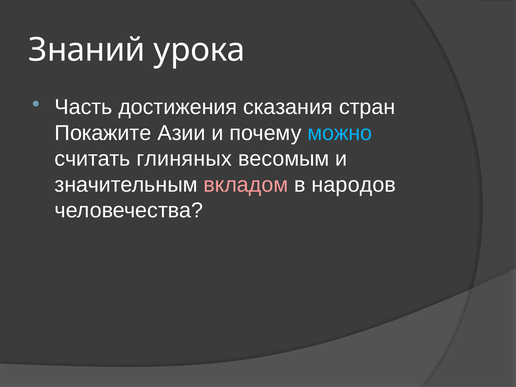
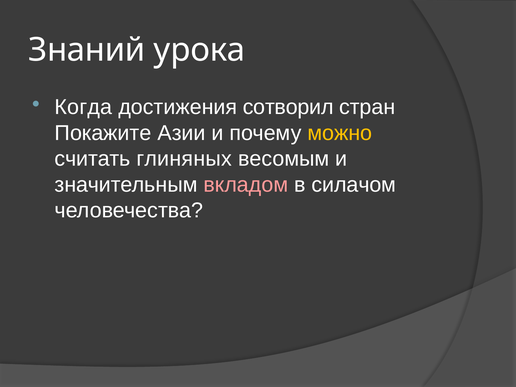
Часть: Часть -> Когда
сказания: сказания -> сотворил
можно colour: light blue -> yellow
народов: народов -> силачом
